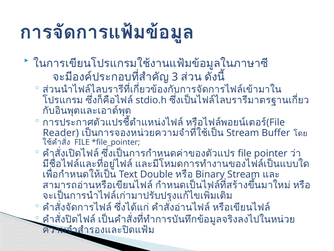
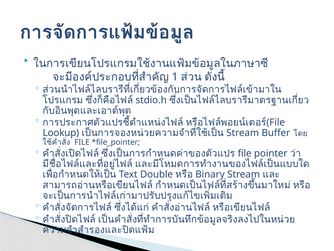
3: 3 -> 1
Reader: Reader -> Lookup
